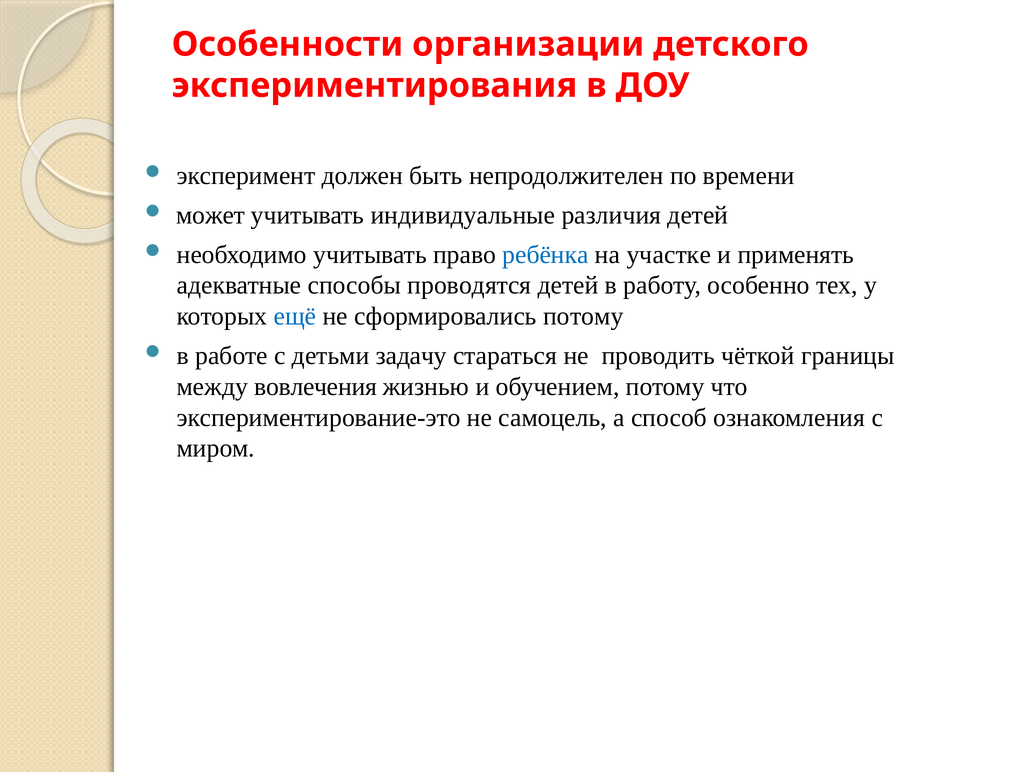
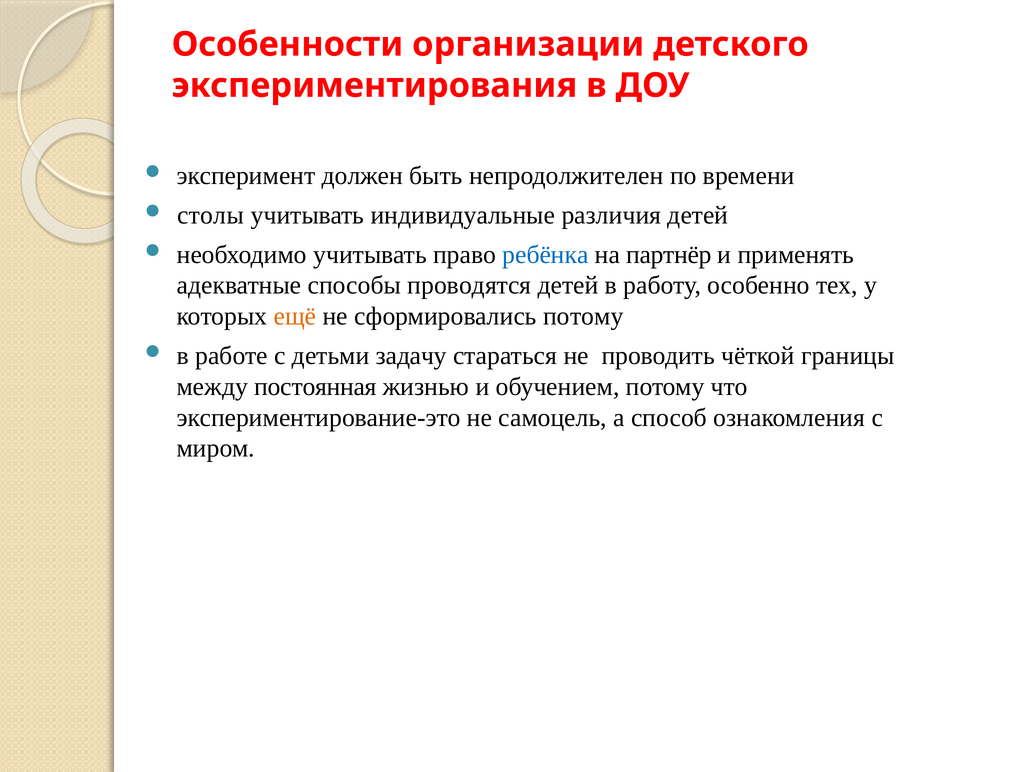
может: может -> столы
участке: участке -> партнёр
ещё colour: blue -> orange
вовлечения: вовлечения -> постоянная
